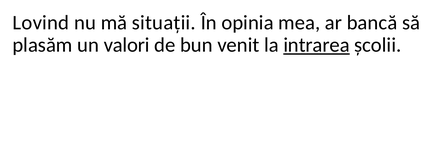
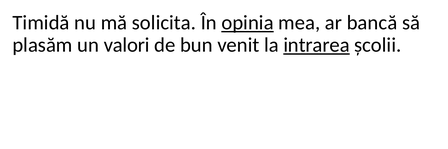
Lovind: Lovind -> Timidă
situații: situații -> solicita
opinia underline: none -> present
